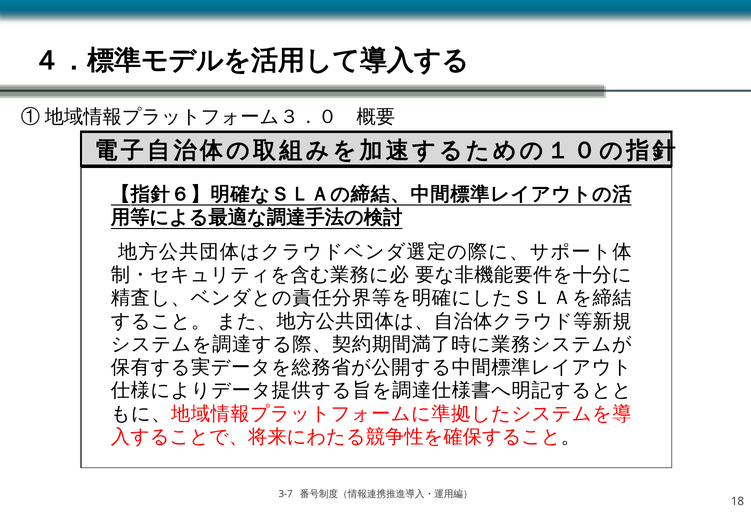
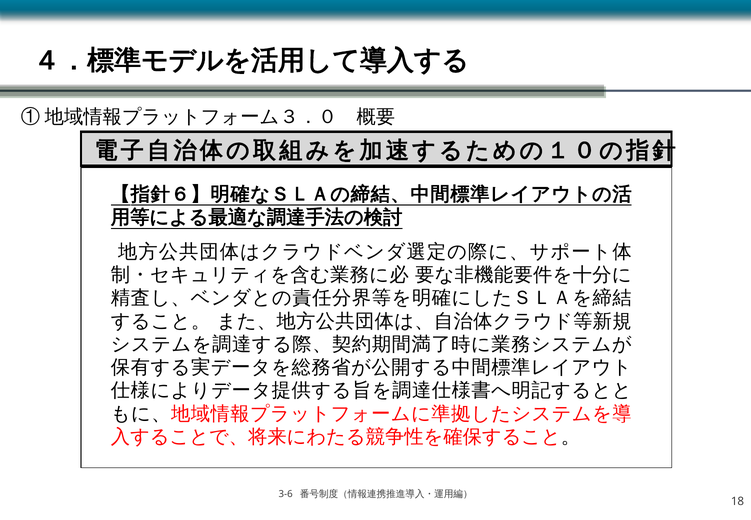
3-7: 3-7 -> 3-6
